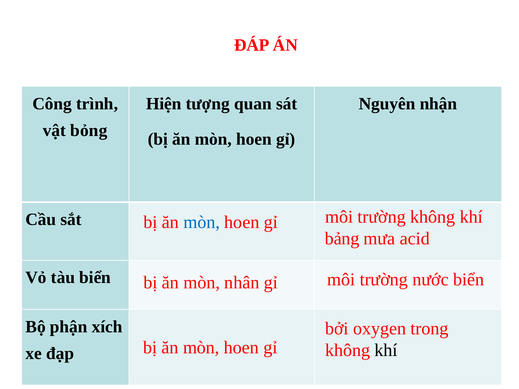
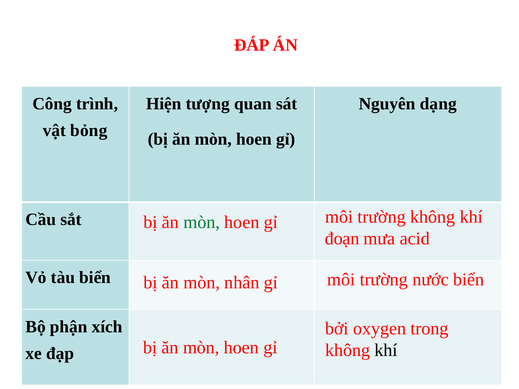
nhận: nhận -> dạng
mòn at (202, 222) colour: blue -> green
bảng: bảng -> đoạn
